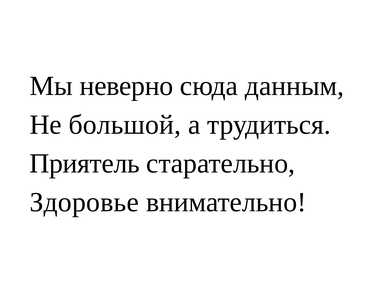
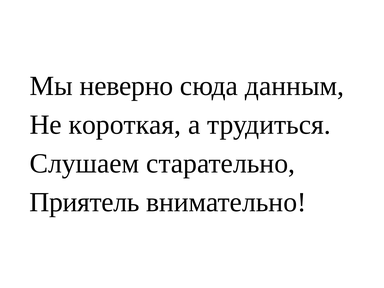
большой: большой -> короткая
Приятель: Приятель -> Слушаем
Здоровье: Здоровье -> Приятель
